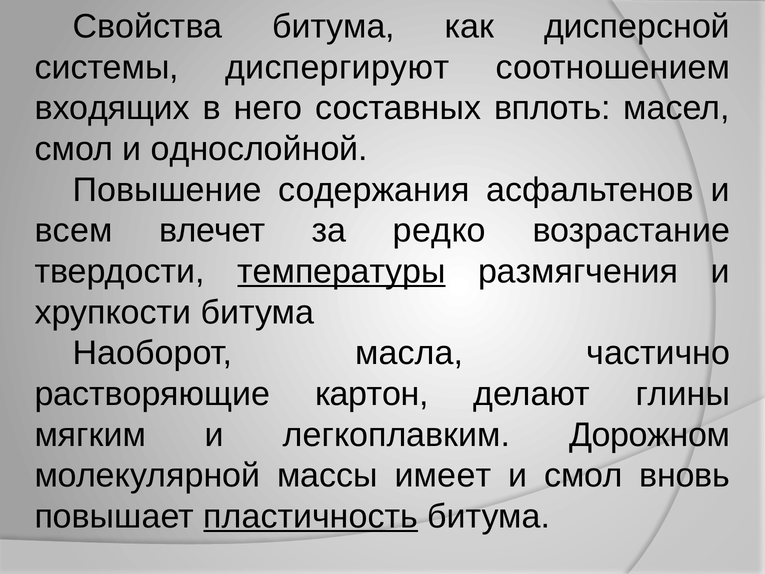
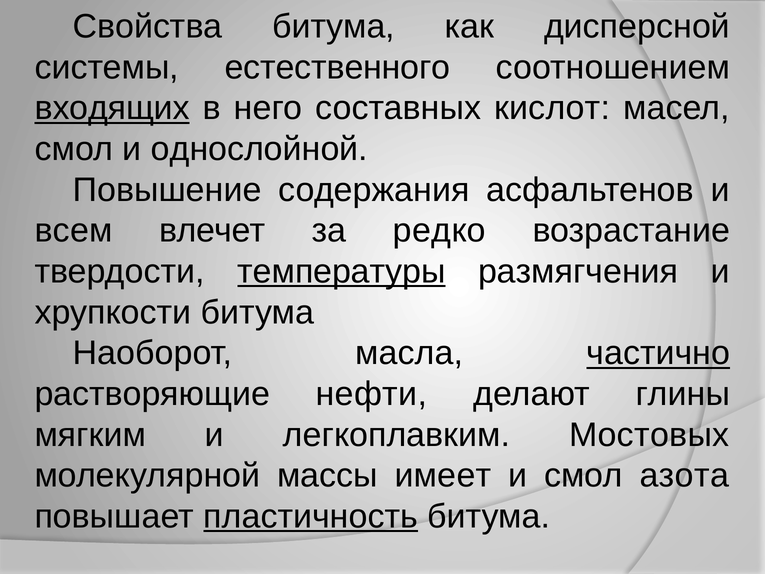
диспергируют: диспергируют -> естественного
входящих underline: none -> present
вплоть: вплоть -> кислот
частично underline: none -> present
картон: картон -> нефти
Дорожном: Дорожном -> Мостовых
вновь: вновь -> азота
